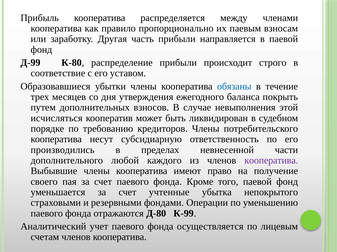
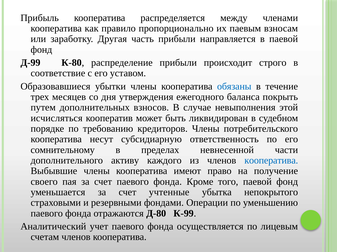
производились: производились -> сомнительному
любой: любой -> активу
кооператива at (271, 161) colour: purple -> blue
